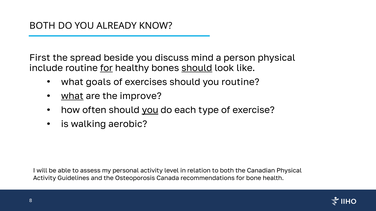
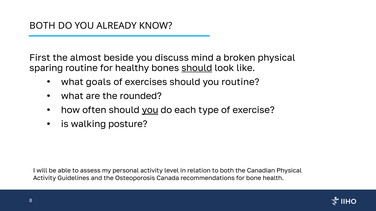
spread: spread -> almost
person: person -> broken
include: include -> sparing
for at (106, 68) underline: present -> none
what at (72, 96) underline: present -> none
improve: improve -> rounded
aerobic: aerobic -> posture
